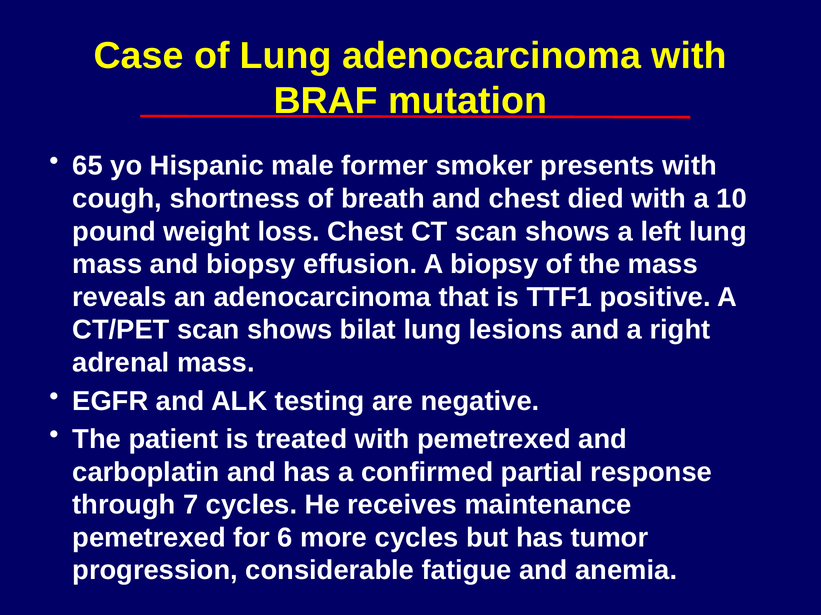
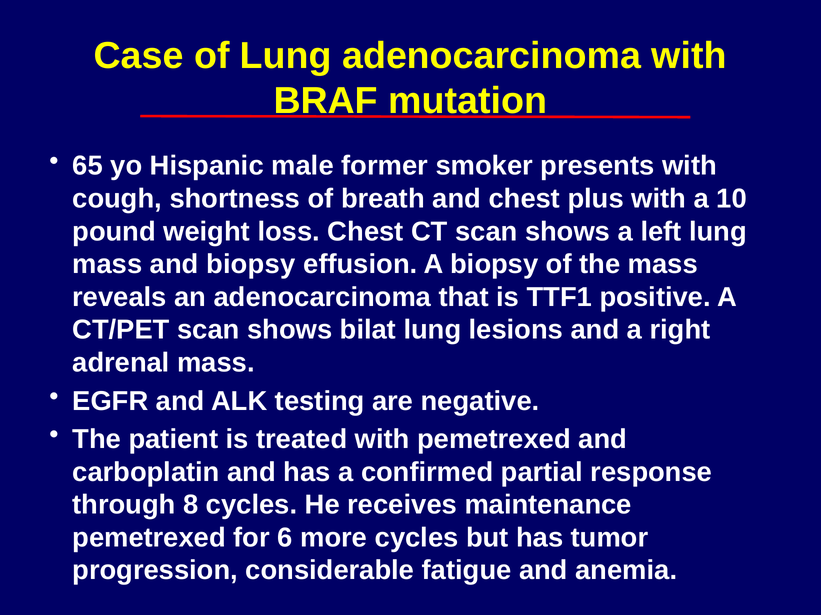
died: died -> plus
7: 7 -> 8
